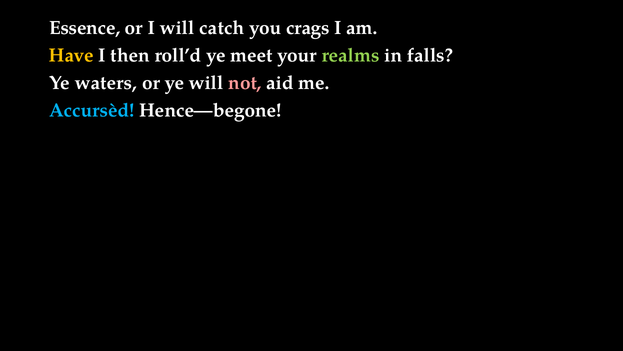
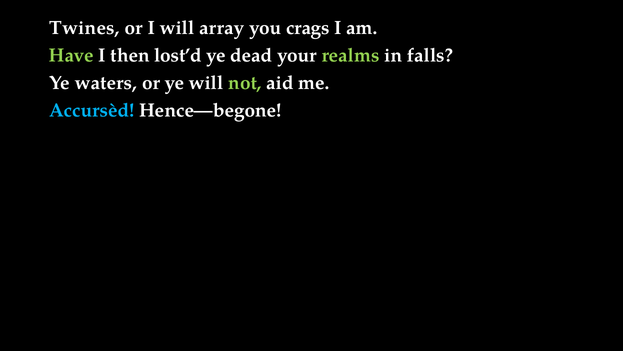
Essence: Essence -> Twines
catch: catch -> array
Have colour: yellow -> light green
roll’d: roll’d -> lost’d
meet: meet -> dead
not colour: pink -> light green
